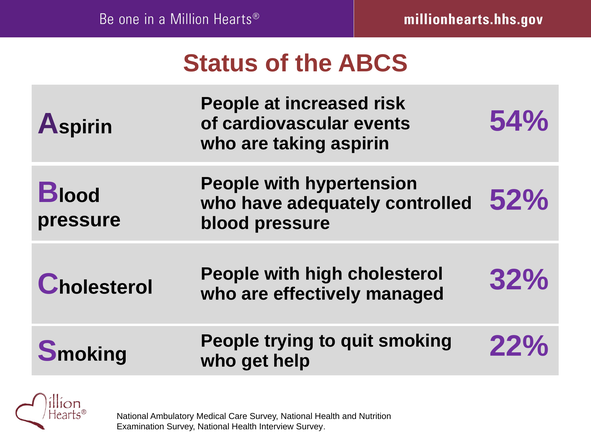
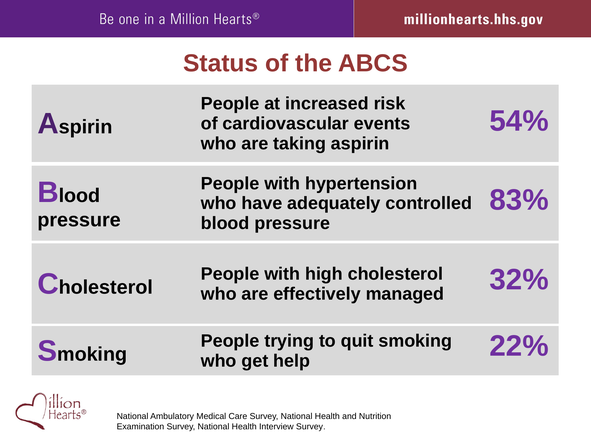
52%: 52% -> 83%
